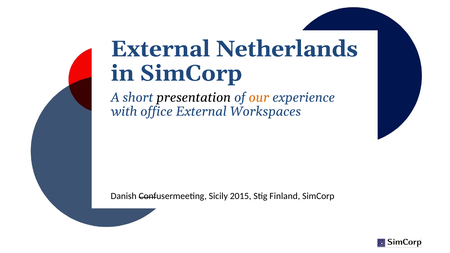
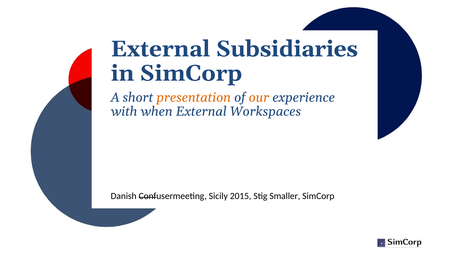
Netherlands: Netherlands -> Subsidiaries
presentation colour: black -> orange
office: office -> when
Finland: Finland -> Smaller
